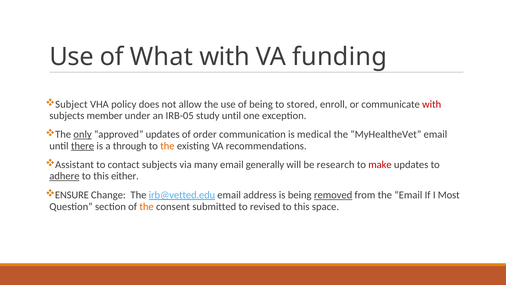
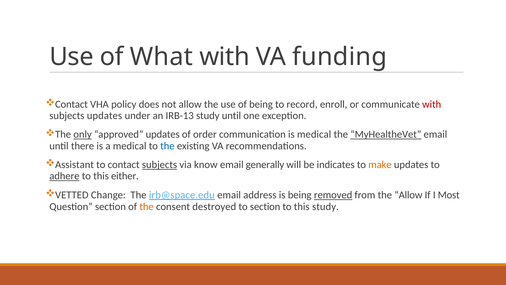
Subject at (71, 104): Subject -> Contact
stored: stored -> record
subjects member: member -> updates
IRB-05: IRB-05 -> IRB-13
MyHealtheVet underline: none -> present
there underline: present -> none
a through: through -> medical
the at (167, 146) colour: orange -> blue
subjects at (160, 164) underline: none -> present
many: many -> know
research: research -> indicates
make colour: red -> orange
ENSURE: ENSURE -> VETTED
irb@vetted.edu: irb@vetted.edu -> irb@space.edu
the Email: Email -> Allow
submitted: submitted -> destroyed
to revised: revised -> section
this space: space -> study
